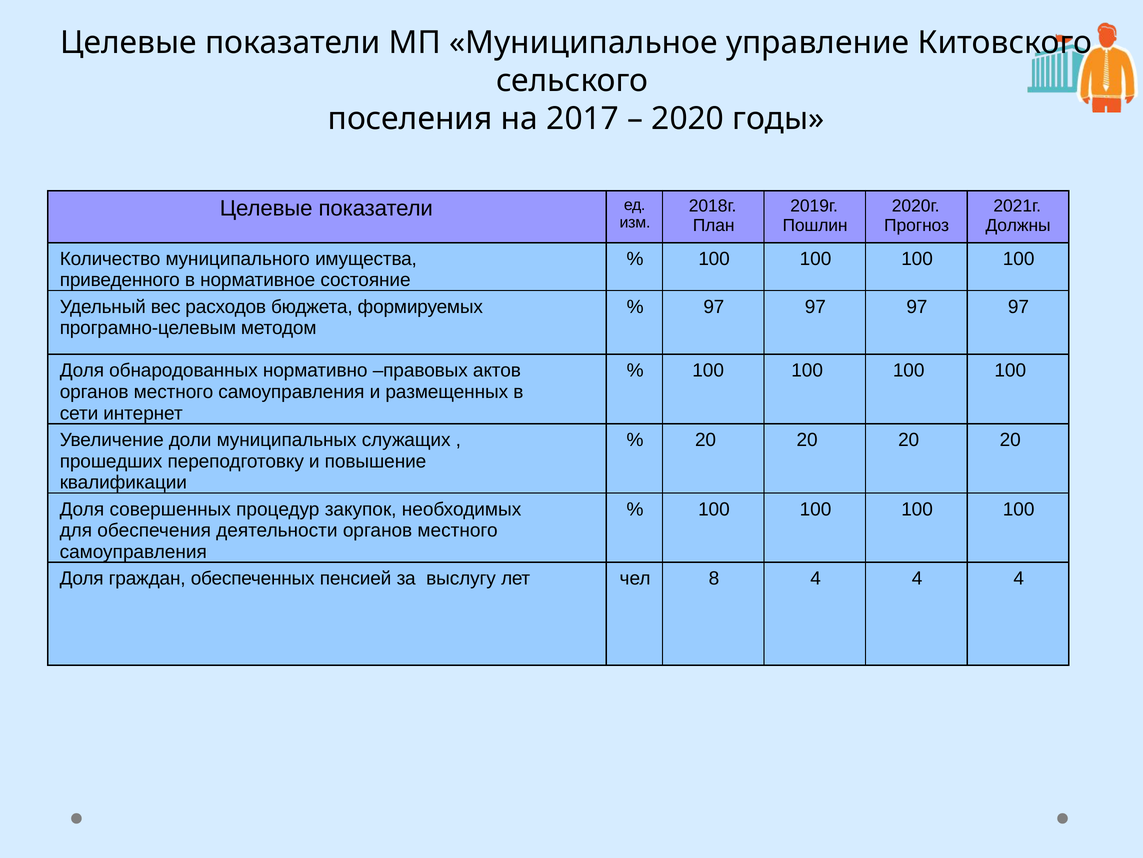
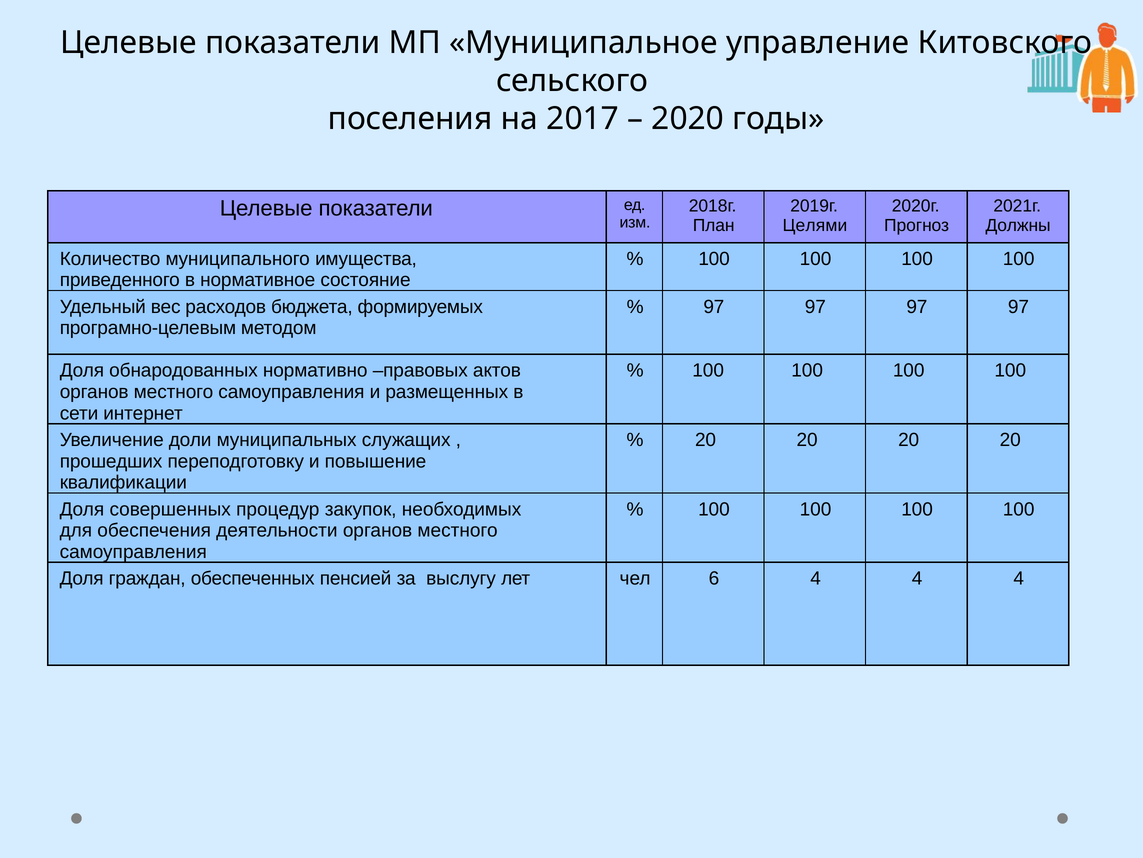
Пошлин: Пошлин -> Целями
8: 8 -> 6
